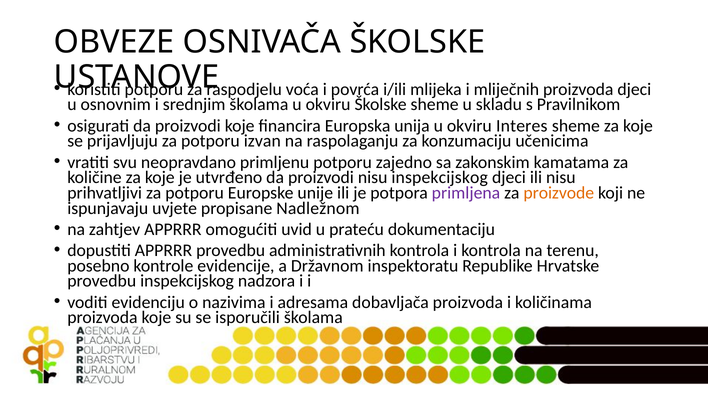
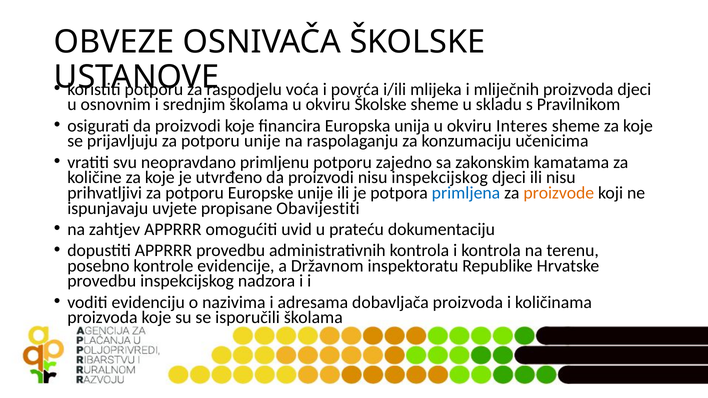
potporu izvan: izvan -> unije
primljena colour: purple -> blue
Nadležnom: Nadležnom -> Obavijestiti
